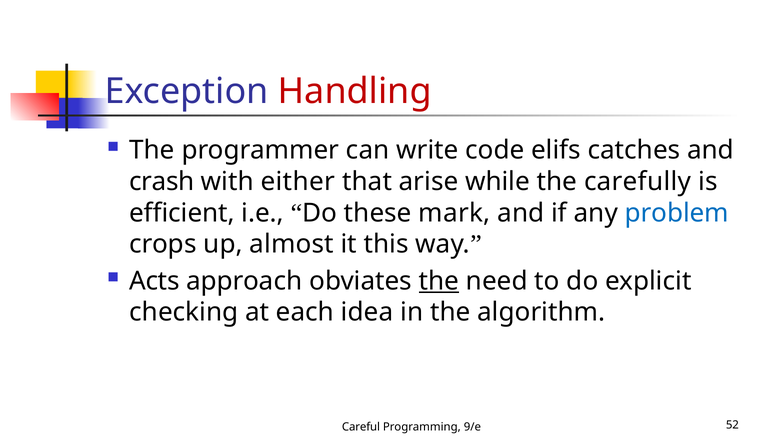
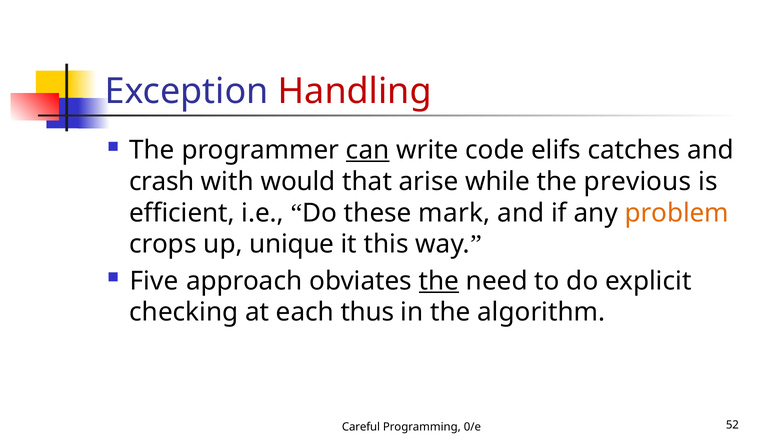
can underline: none -> present
either: either -> would
carefully: carefully -> previous
problem colour: blue -> orange
almost: almost -> unique
Acts: Acts -> Five
idea: idea -> thus
9/e: 9/e -> 0/e
